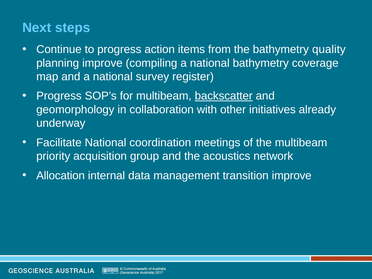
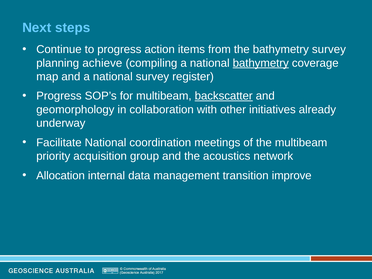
bathymetry quality: quality -> survey
planning improve: improve -> achieve
bathymetry at (261, 63) underline: none -> present
